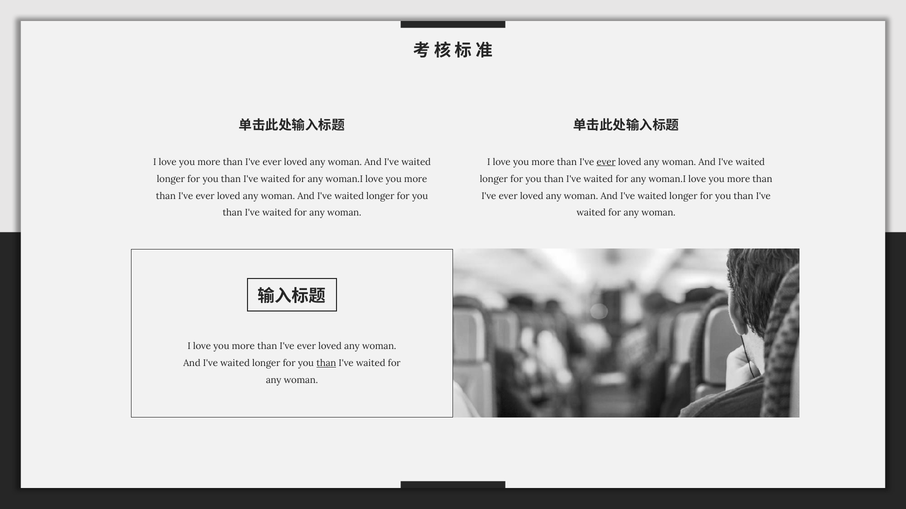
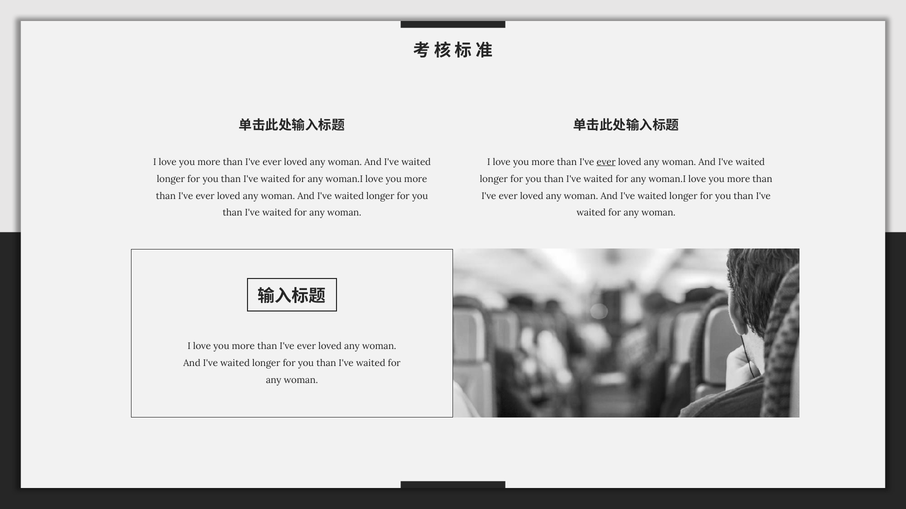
than at (326, 364) underline: present -> none
